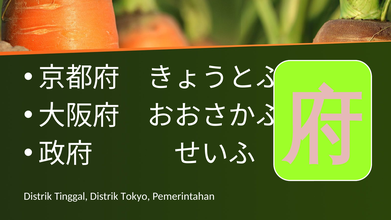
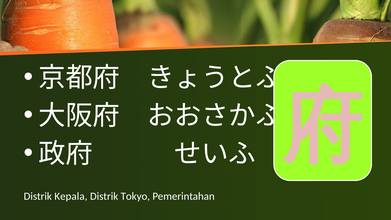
Tinggal: Tinggal -> Kepala
